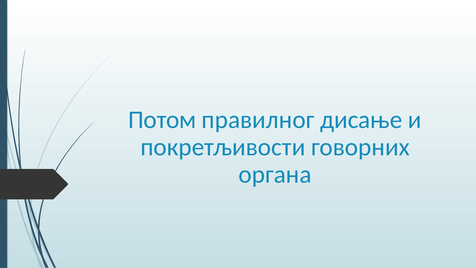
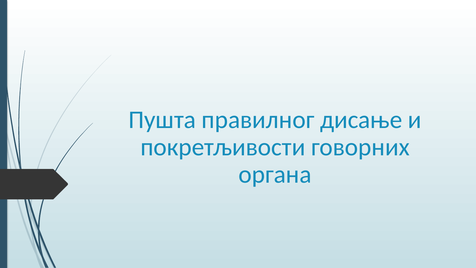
Потом: Потом -> Пушта
